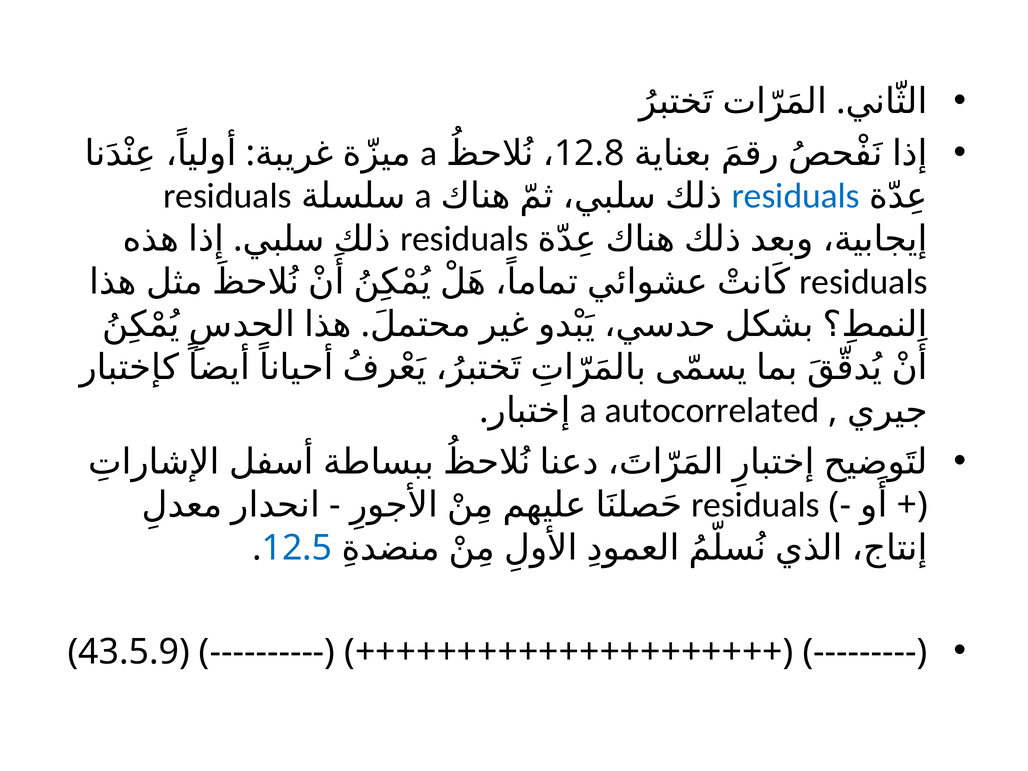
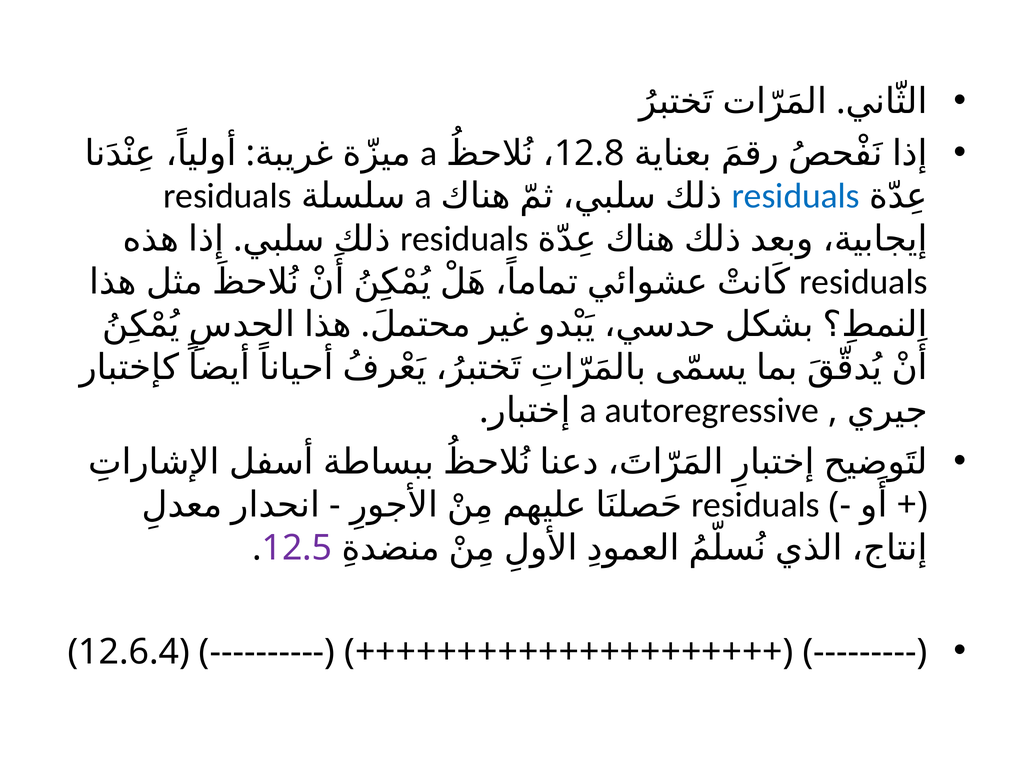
autocorrelated: autocorrelated -> autoregressive
12.5 colour: blue -> purple
43.5.9: 43.5.9 -> 12.6.4
